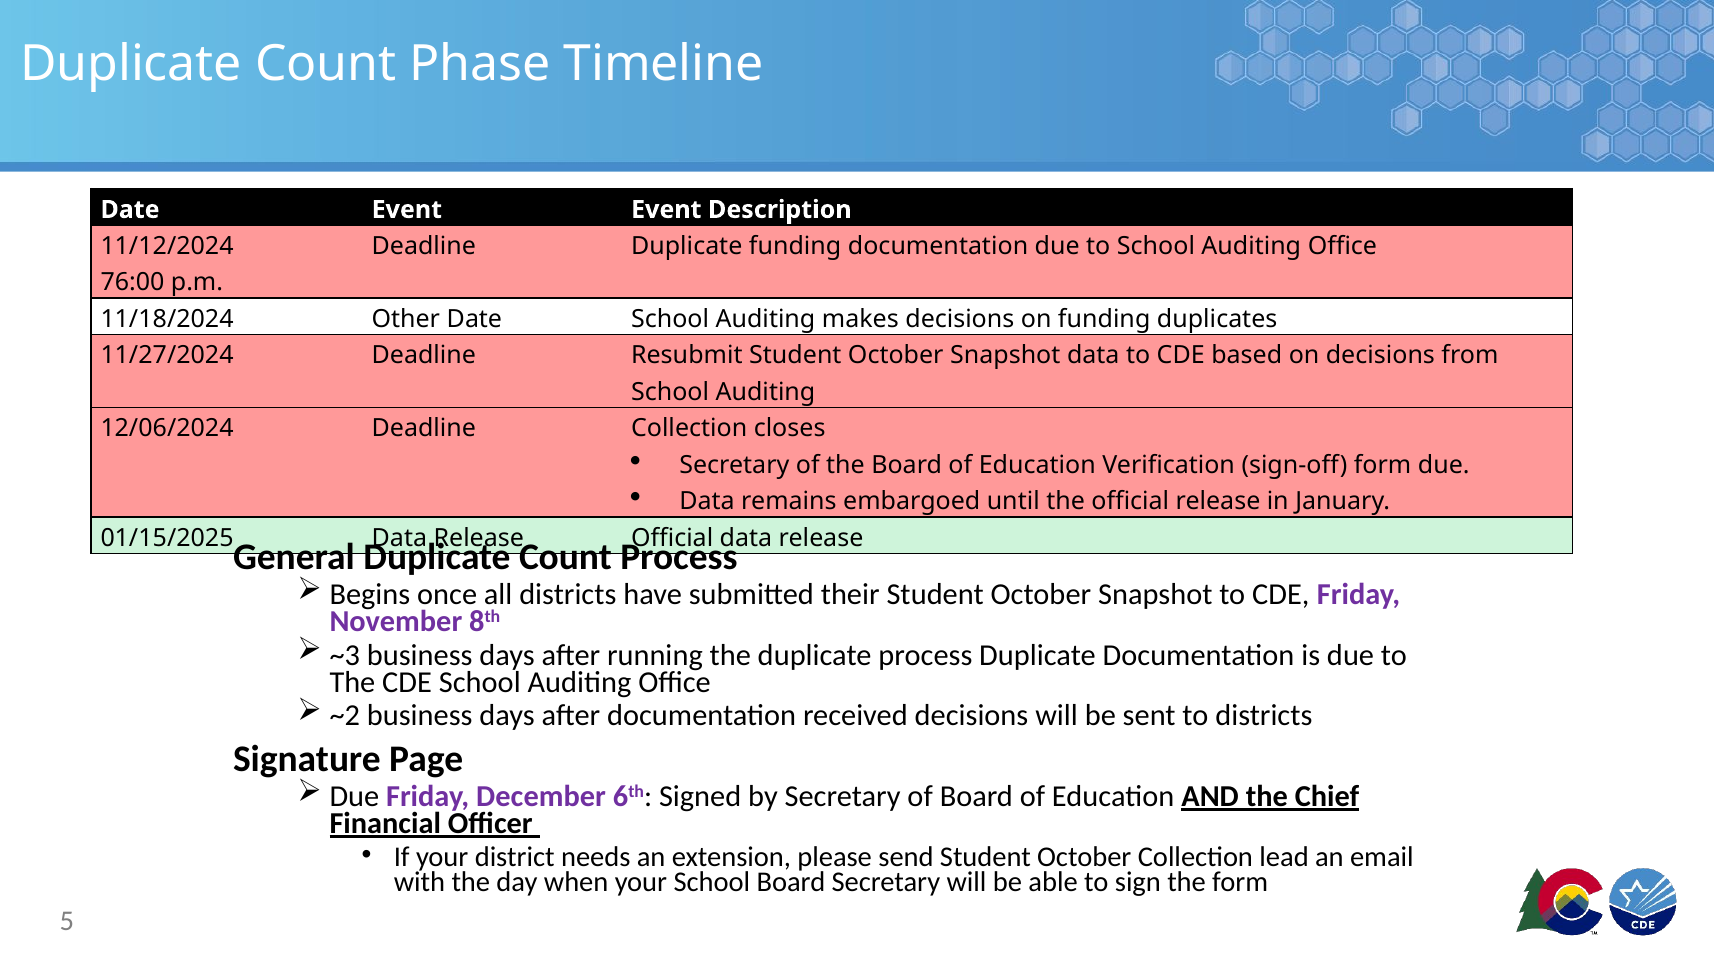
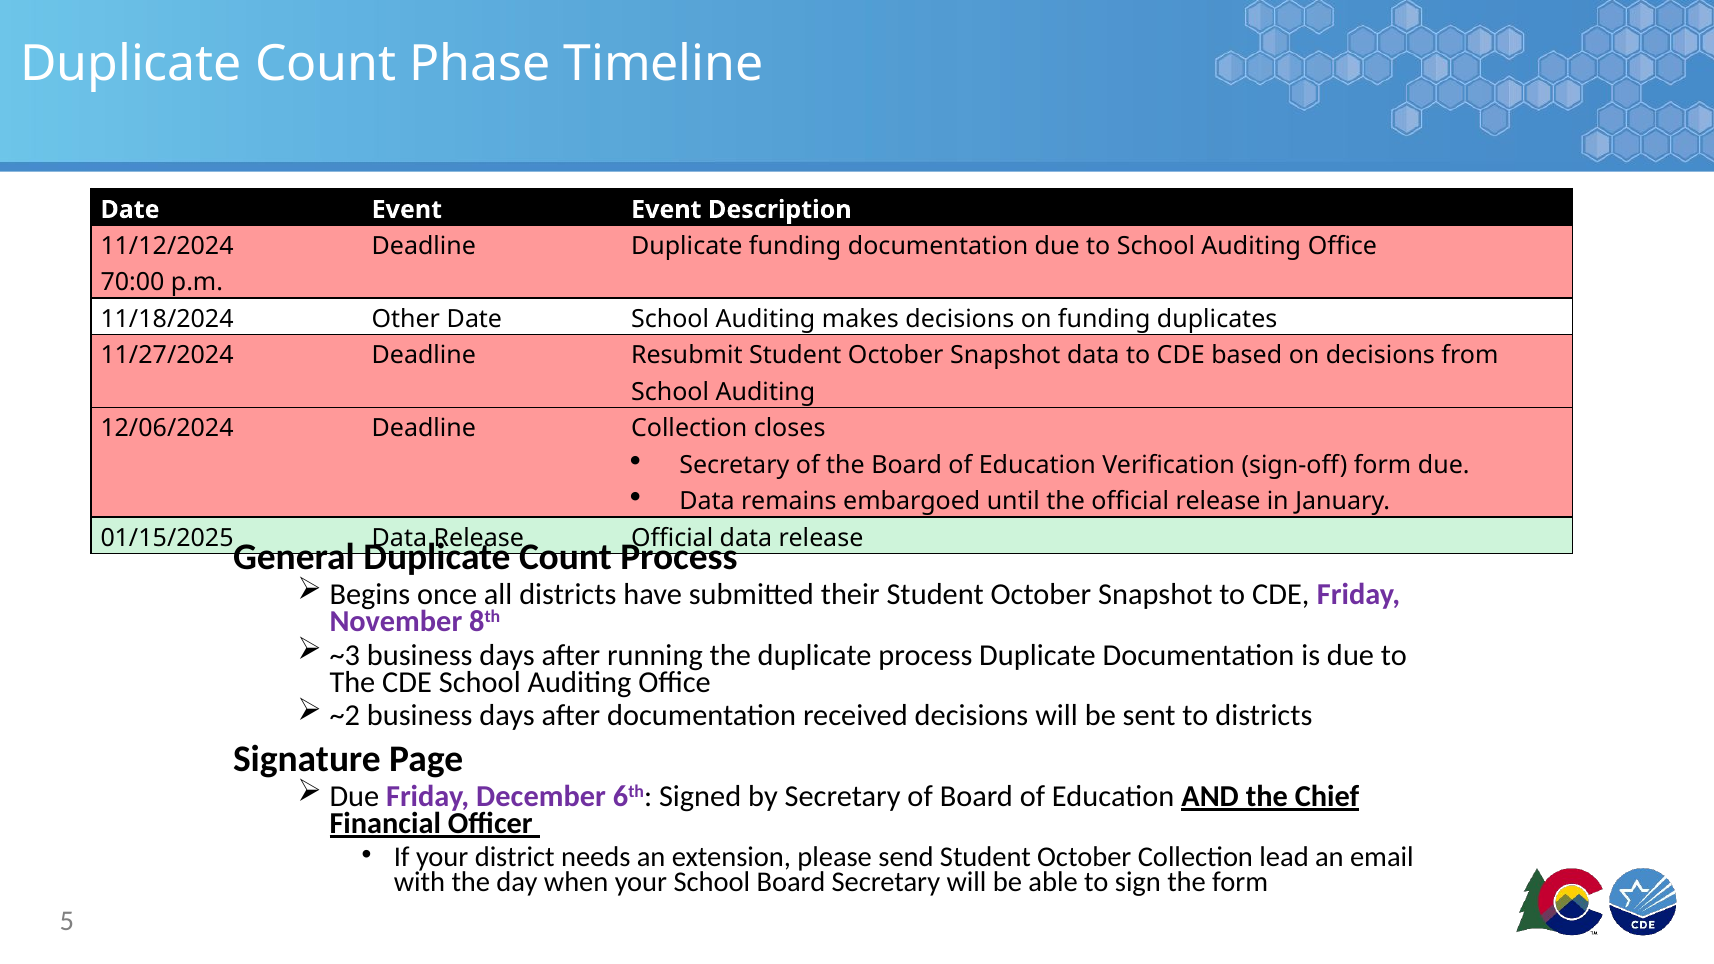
76:00: 76:00 -> 70:00
